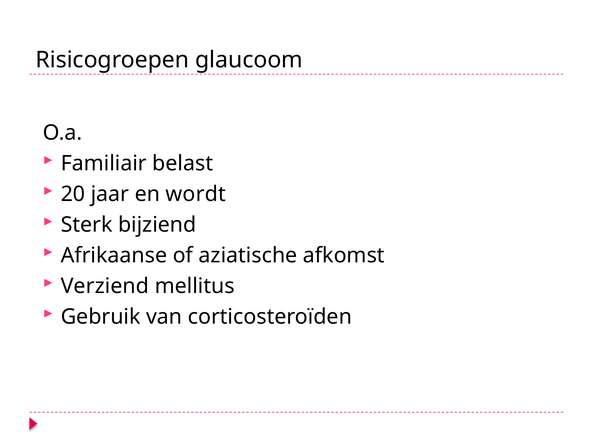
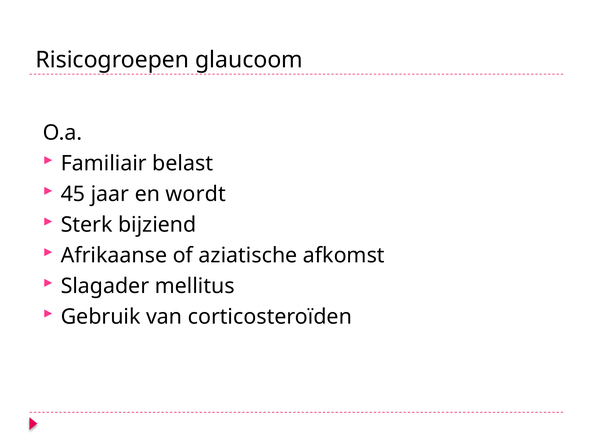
20: 20 -> 45
Verziend: Verziend -> Slagader
